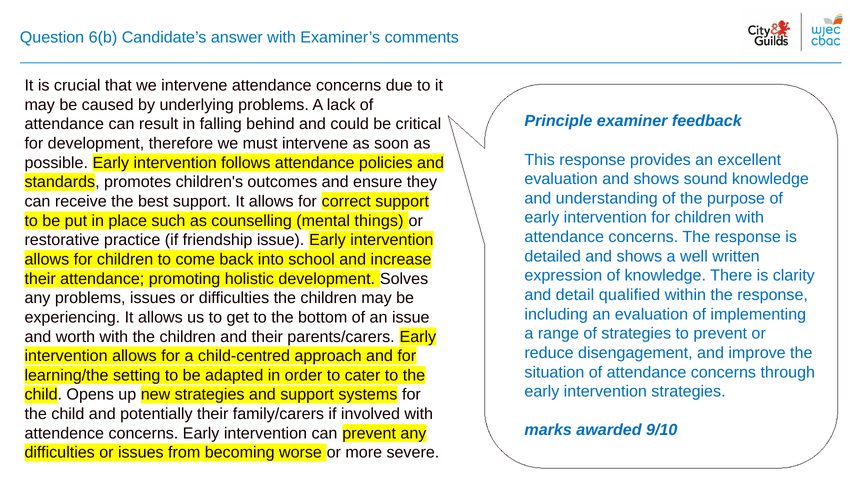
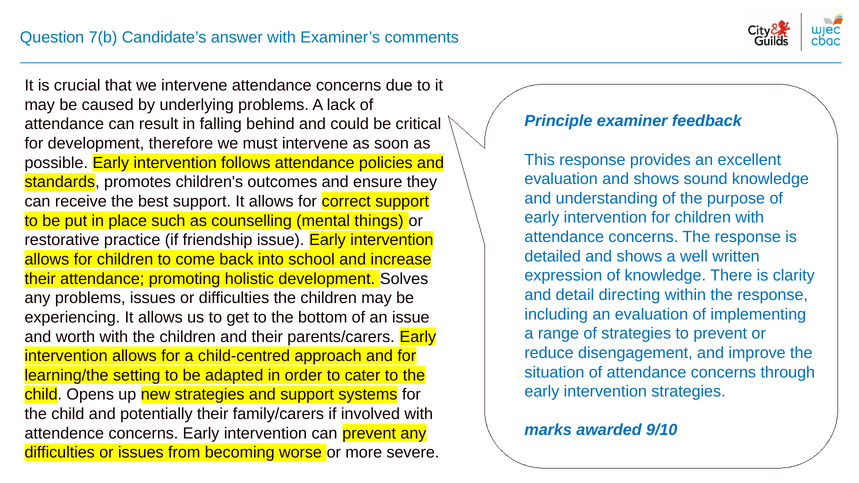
6(b: 6(b -> 7(b
qualified: qualified -> directing
